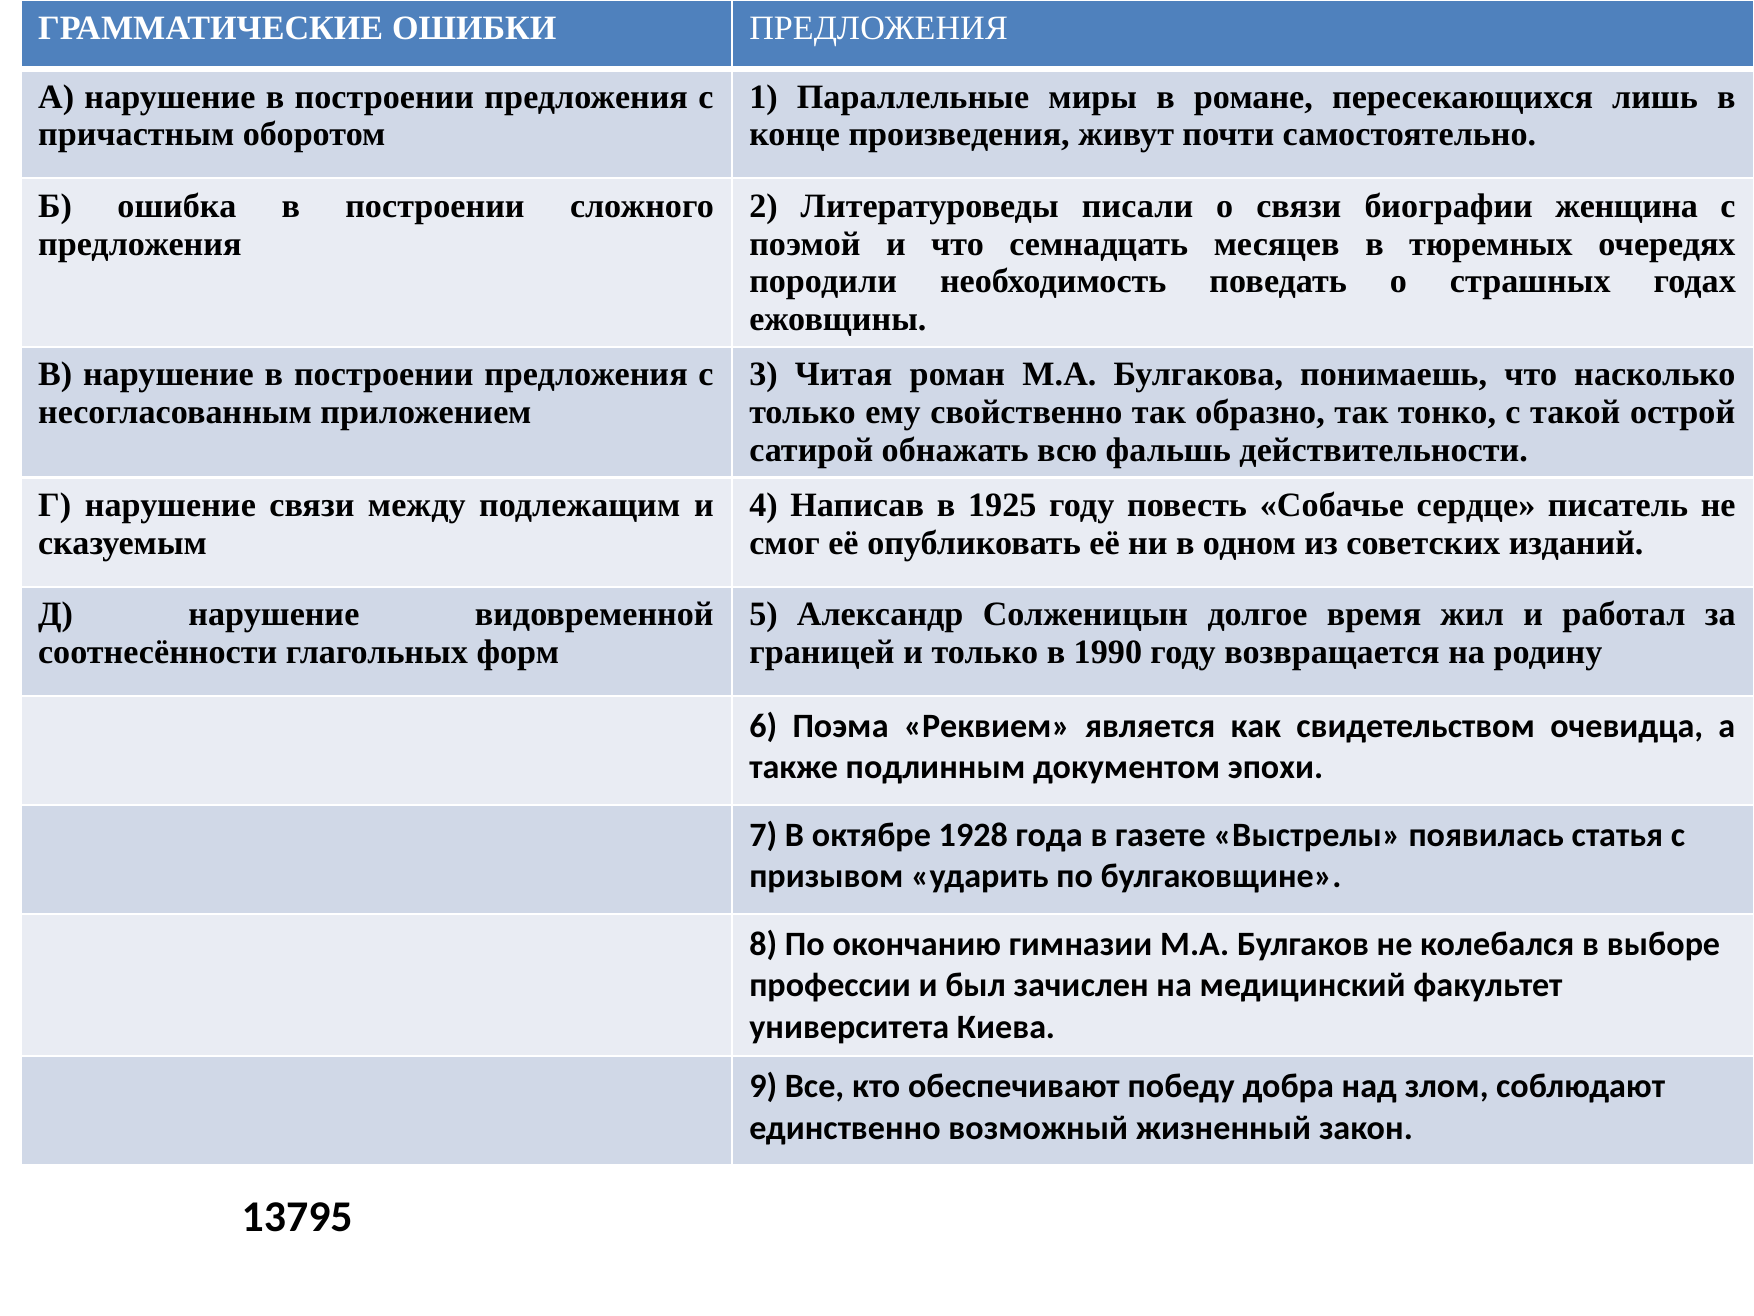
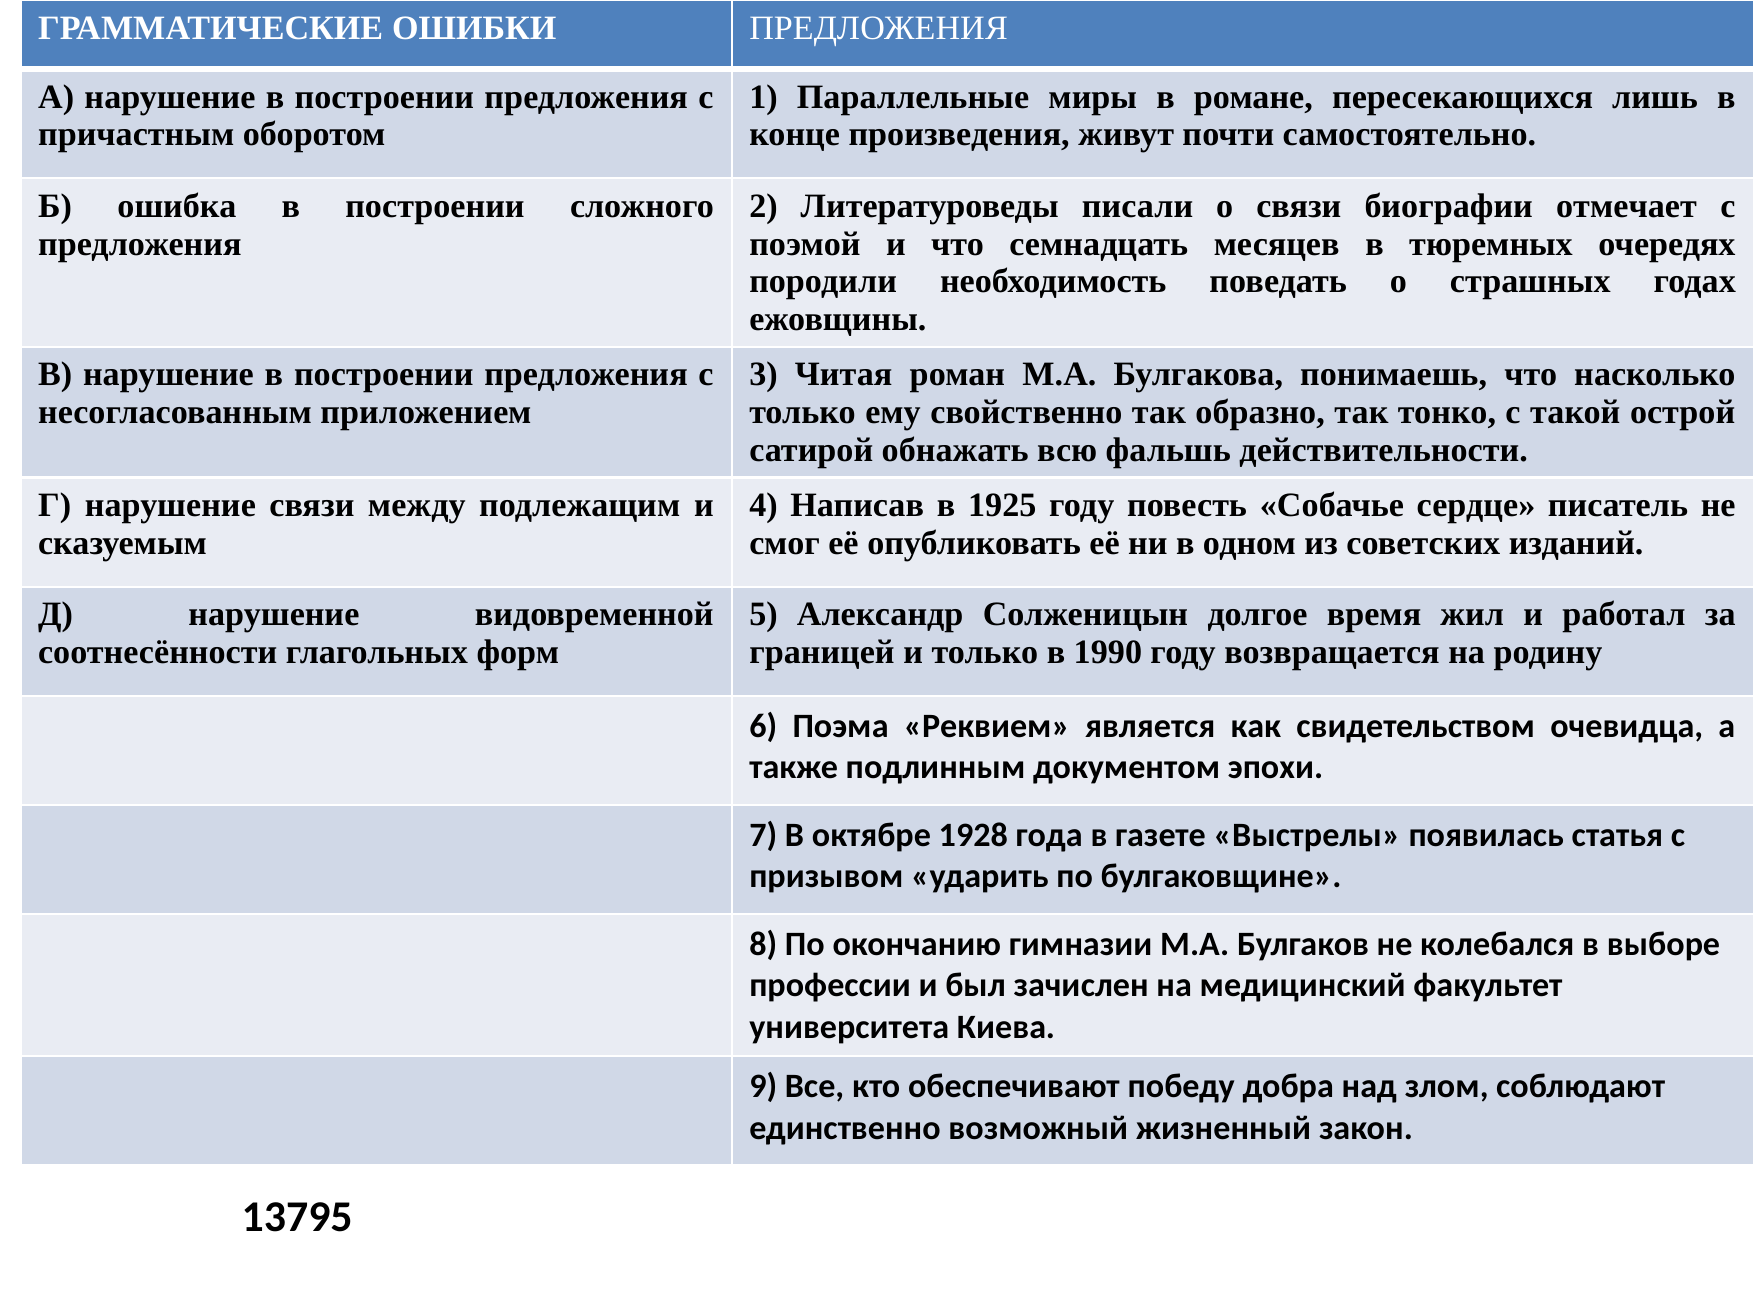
женщина: женщина -> отмечает
